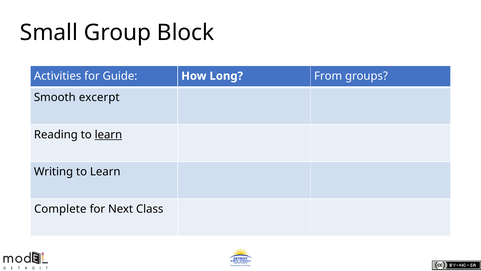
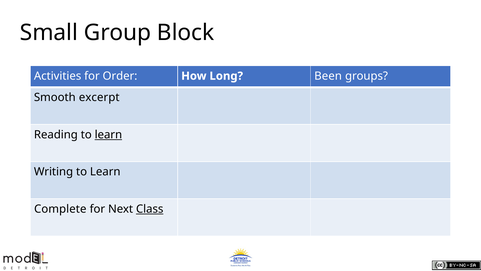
Guide: Guide -> Order
From: From -> Been
Class underline: none -> present
